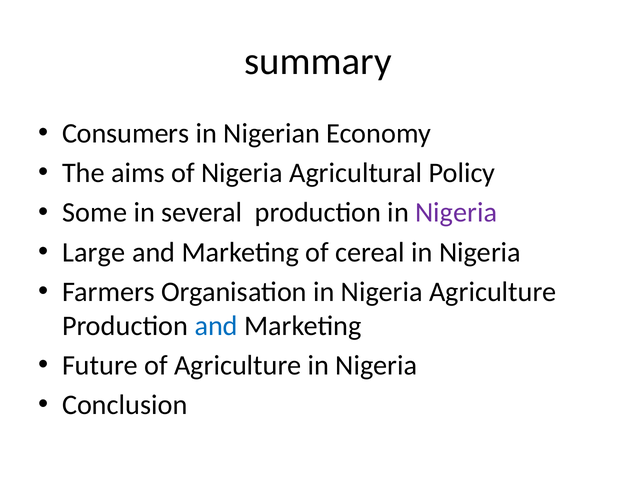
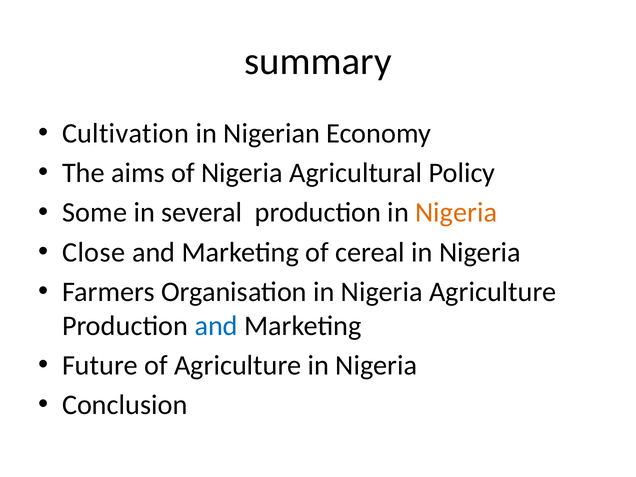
Consumers: Consumers -> Cultivation
Nigeria at (456, 213) colour: purple -> orange
Large: Large -> Close
